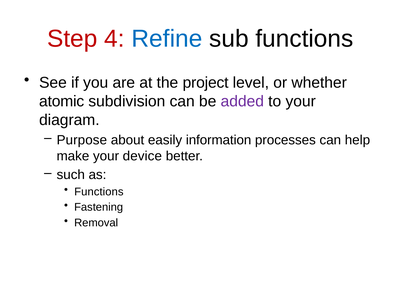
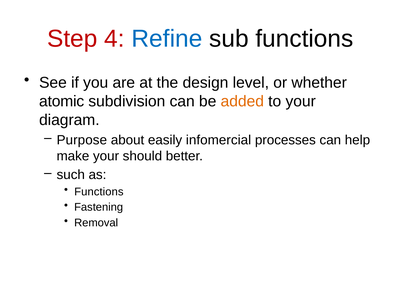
project: project -> design
added colour: purple -> orange
information: information -> infomercial
device: device -> should
